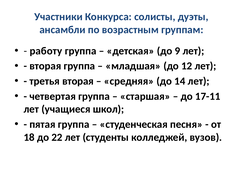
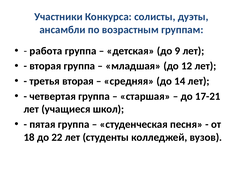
работу: работу -> работа
17-11: 17-11 -> 17-21
